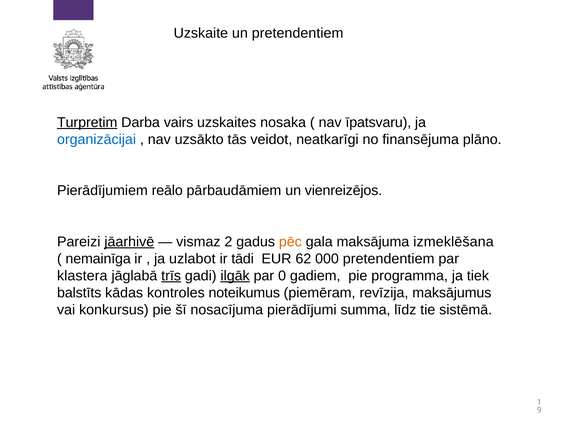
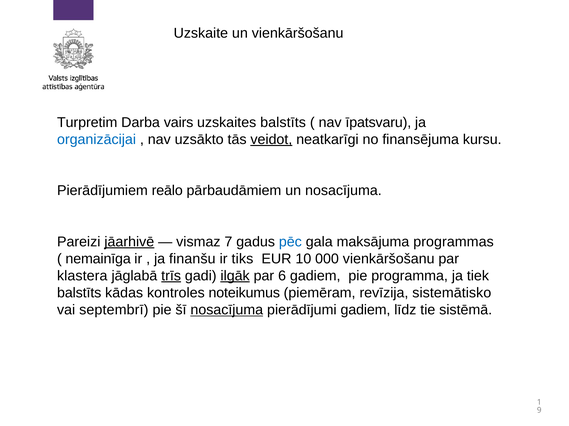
un pretendentiem: pretendentiem -> vienkāršošanu
Turpretim underline: present -> none
uzskaites nosaka: nosaka -> balstīts
veidot underline: none -> present
plāno: plāno -> kursu
un vienreizējos: vienreizējos -> nosacījuma
2: 2 -> 7
pēc colour: orange -> blue
izmeklēšana: izmeklēšana -> programmas
uzlabot: uzlabot -> finanšu
tādi: tādi -> tiks
62: 62 -> 10
000 pretendentiem: pretendentiem -> vienkāršošanu
0: 0 -> 6
maksājumus: maksājumus -> sistemātisko
konkursus: konkursus -> septembrī
nosacījuma at (227, 310) underline: none -> present
pierādījumi summa: summa -> gadiem
